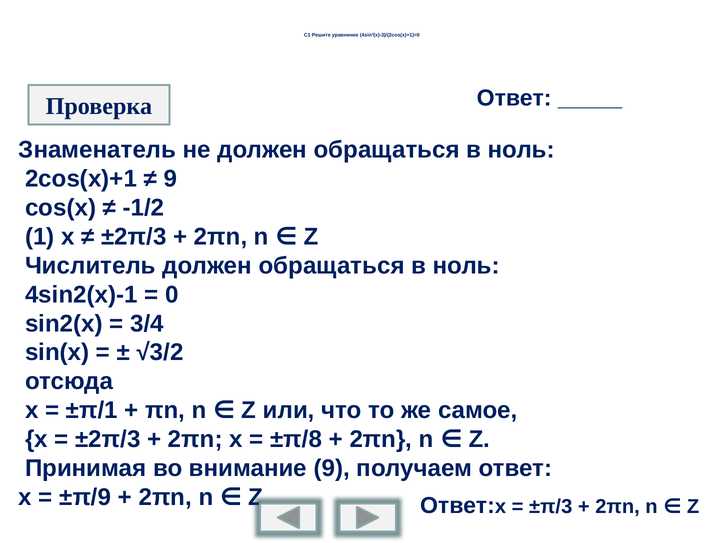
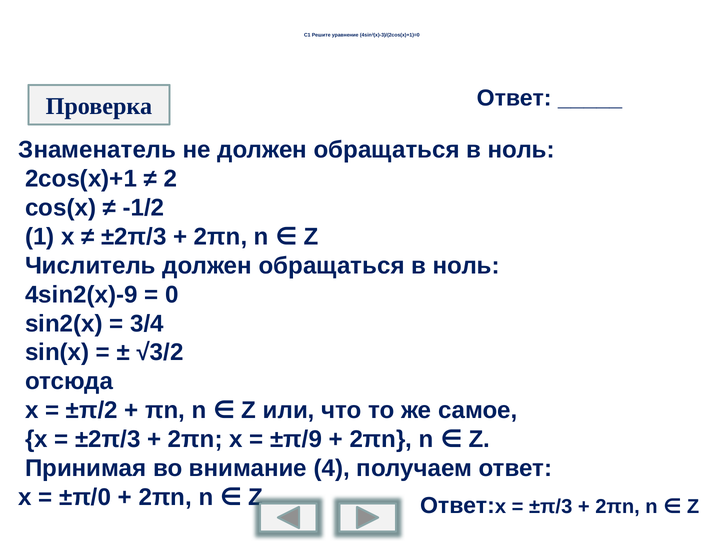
9 at (170, 179): 9 -> 2
4sin2(x)-1: 4sin2(x)-1 -> 4sin2(x)-9
±π/1: ±π/1 -> ±π/2
±π/8: ±π/8 -> ±π/9
внимание 9: 9 -> 4
±π/9: ±π/9 -> ±π/0
